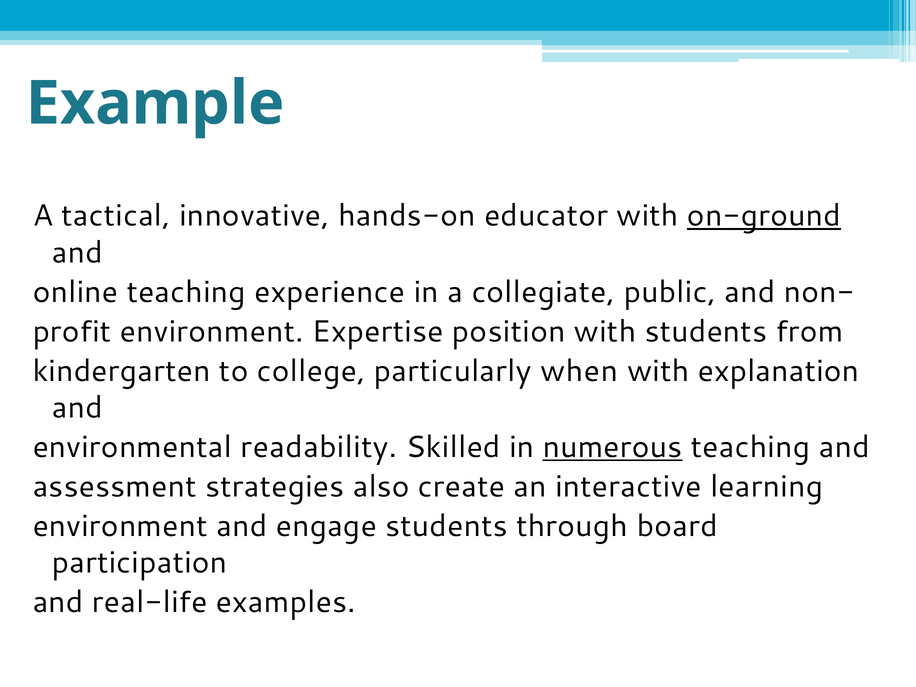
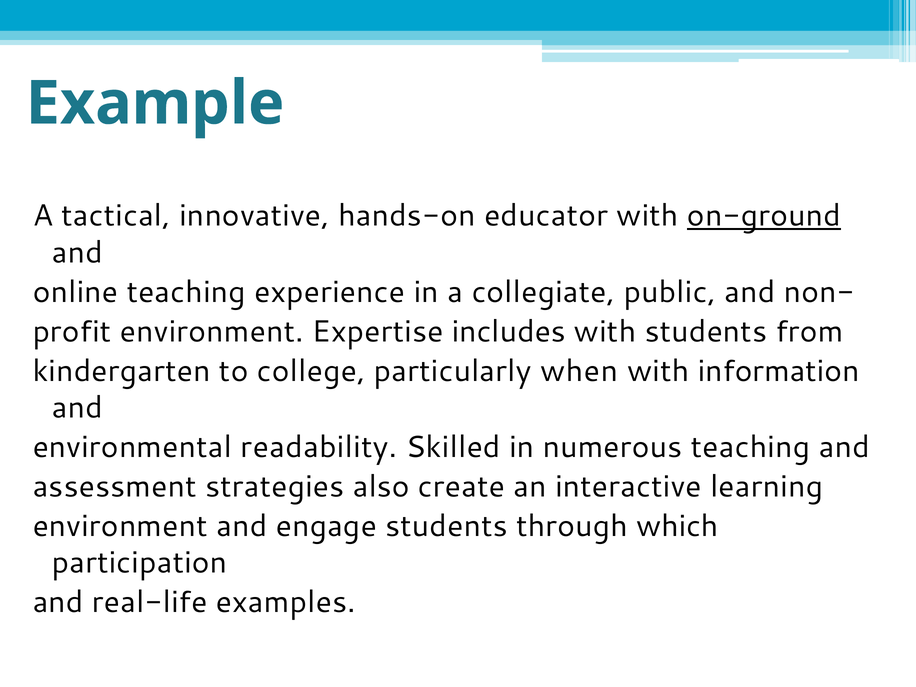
position: position -> includes
explanation: explanation -> information
numerous underline: present -> none
board: board -> which
